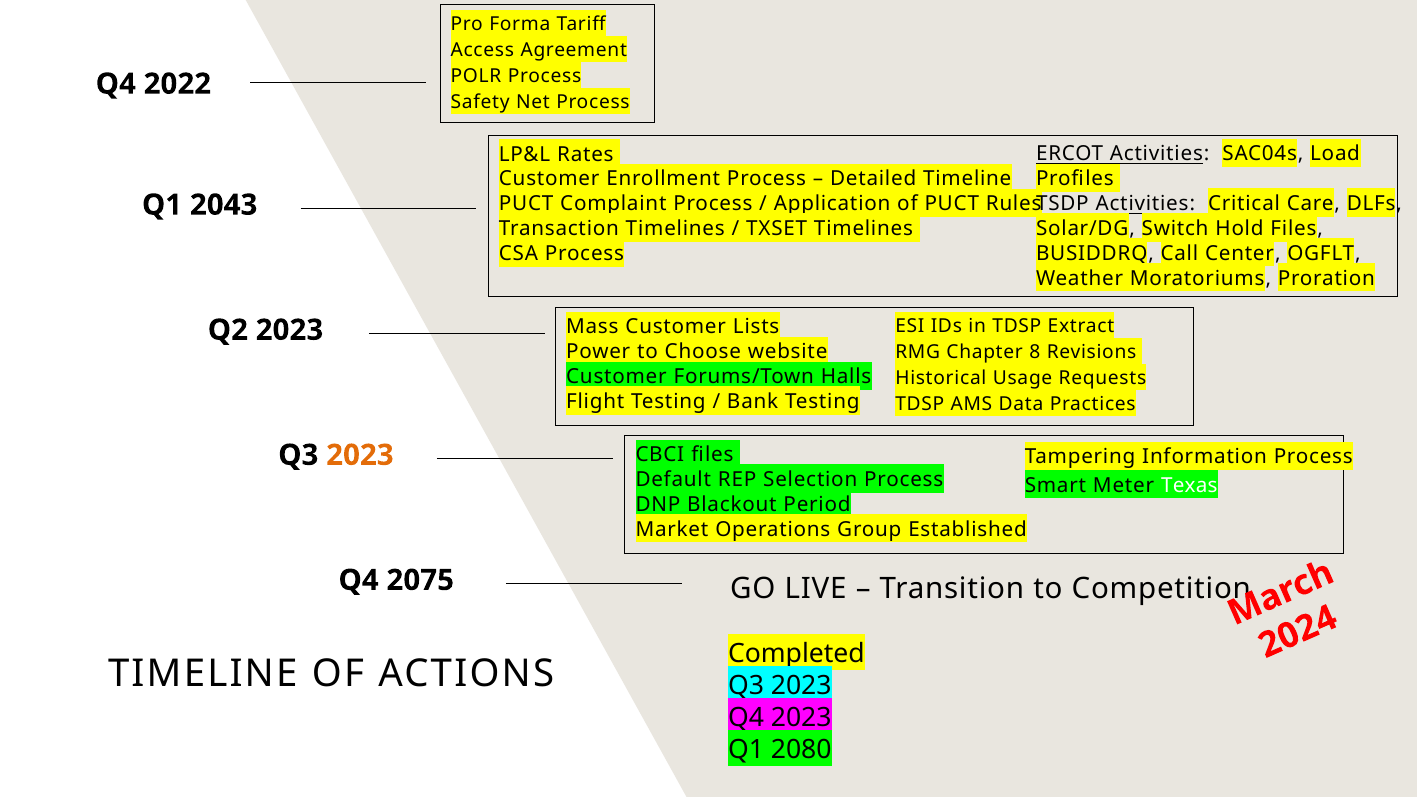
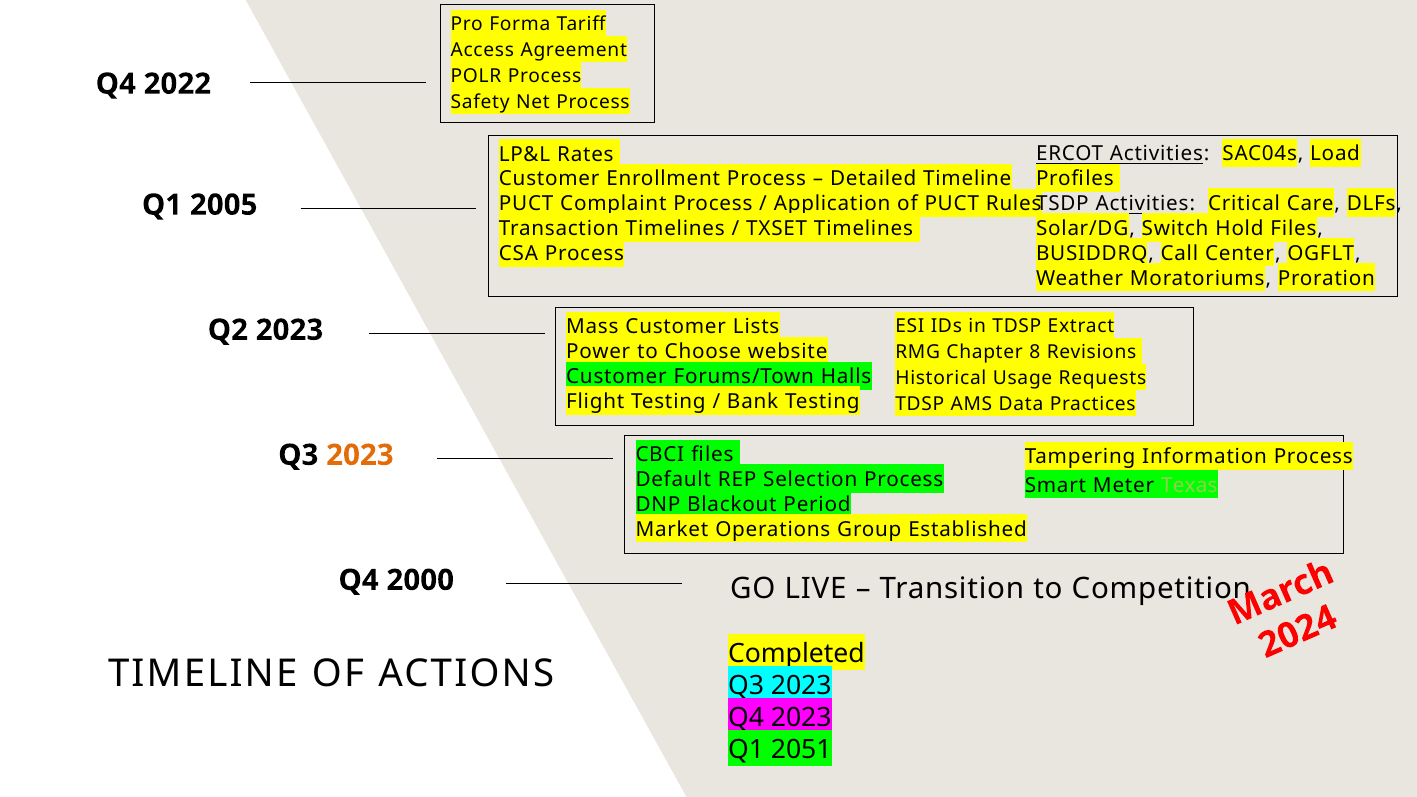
2043: 2043 -> 2005
Texas colour: white -> light green
2075: 2075 -> 2000
2080: 2080 -> 2051
